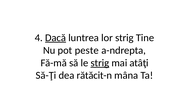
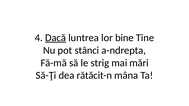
lor strig: strig -> bine
peste: peste -> stânci
strig at (100, 63) underline: present -> none
atâţi: atâţi -> mări
